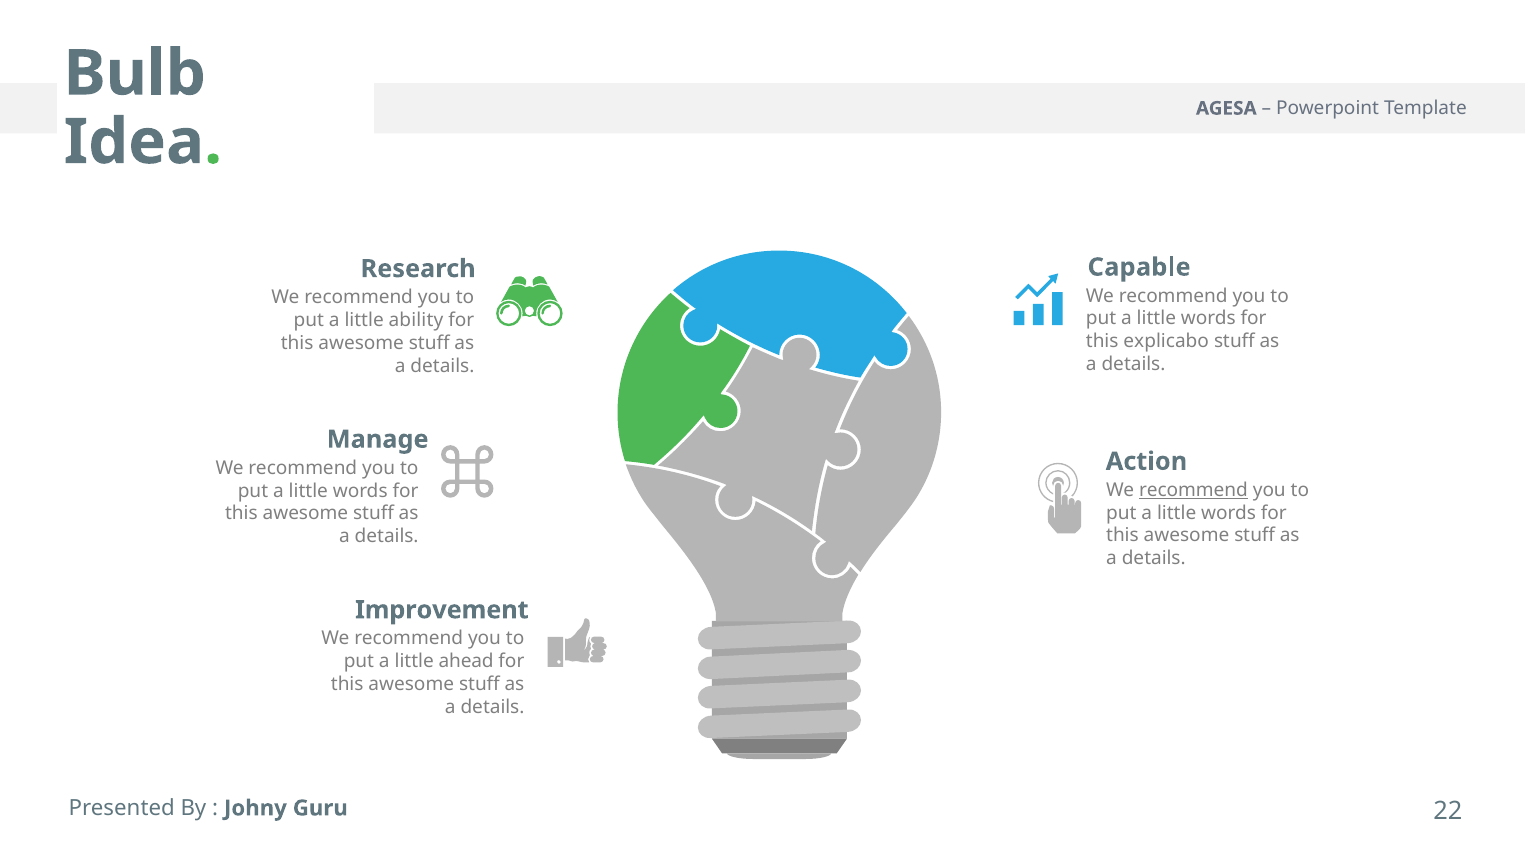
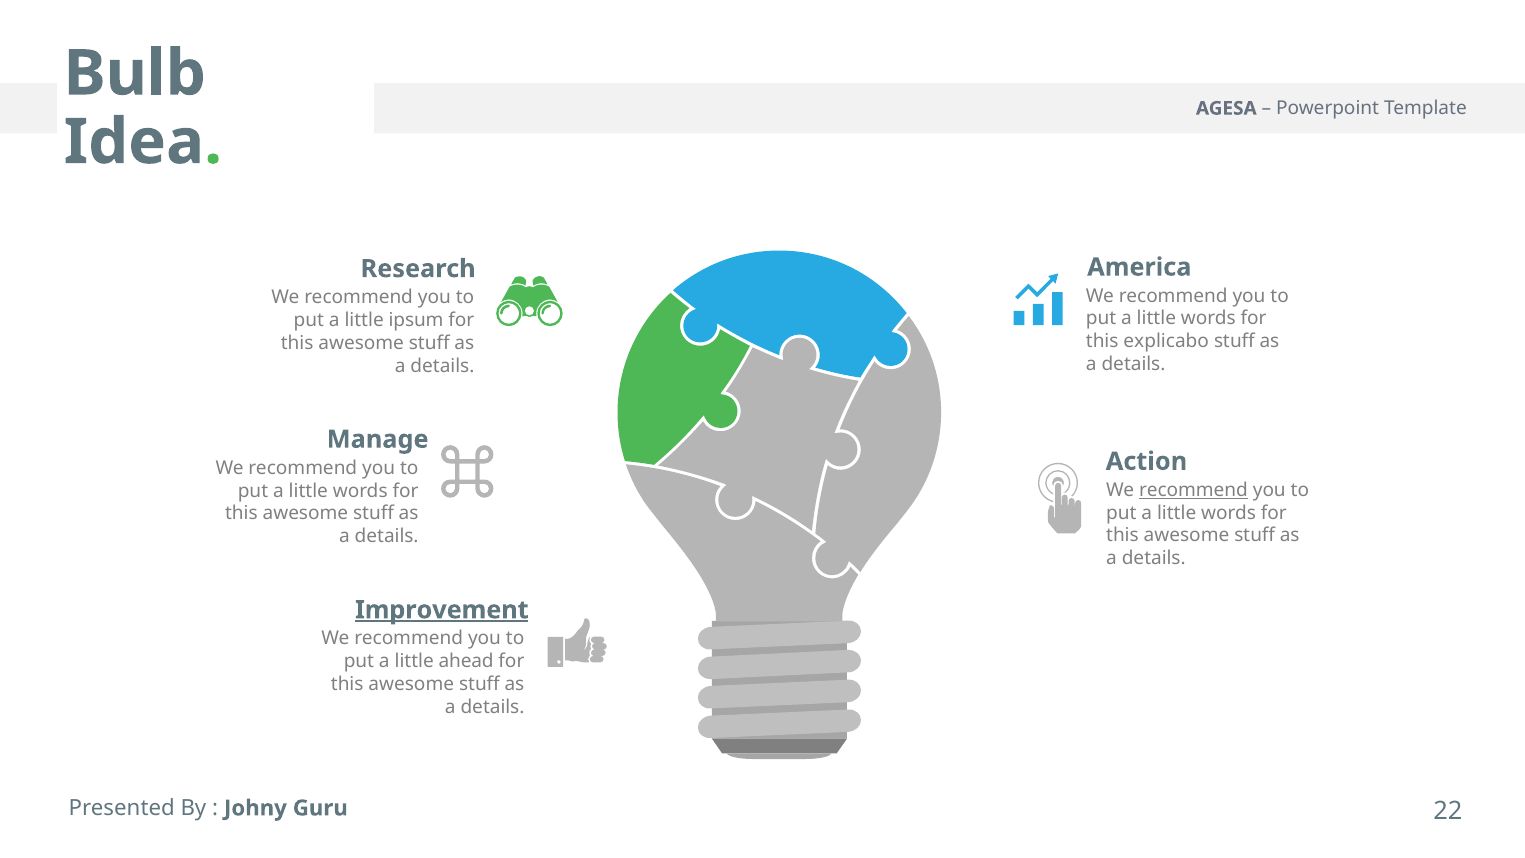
Capable: Capable -> America
ability: ability -> ipsum
Improvement underline: none -> present
